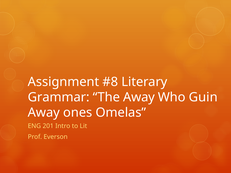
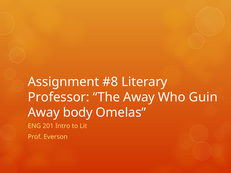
Grammar: Grammar -> Professor
ones: ones -> body
